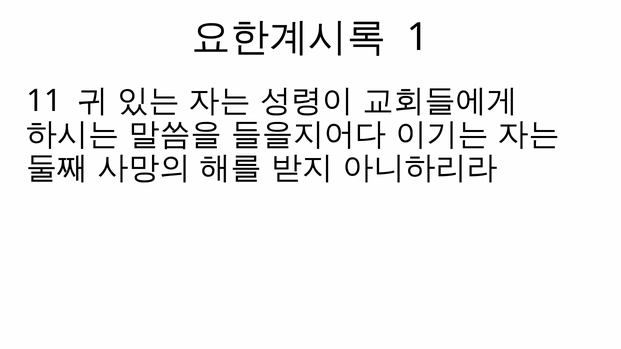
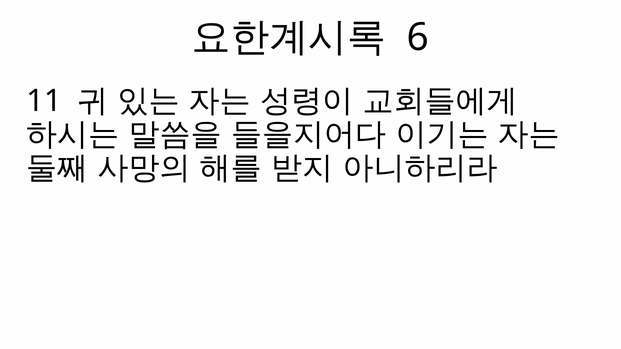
1: 1 -> 6
